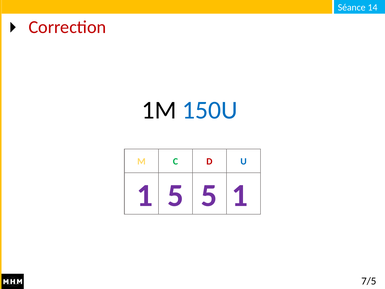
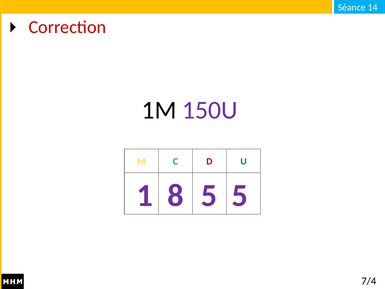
150U colour: blue -> purple
1 5: 5 -> 8
5 1: 1 -> 5
7/5: 7/5 -> 7/4
